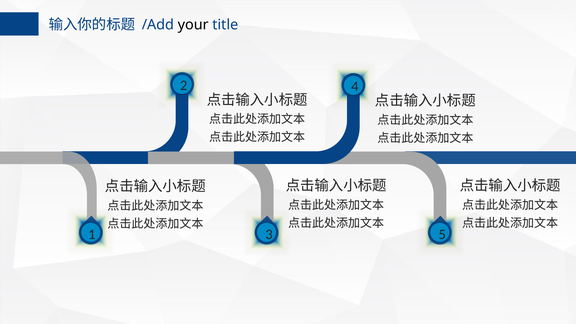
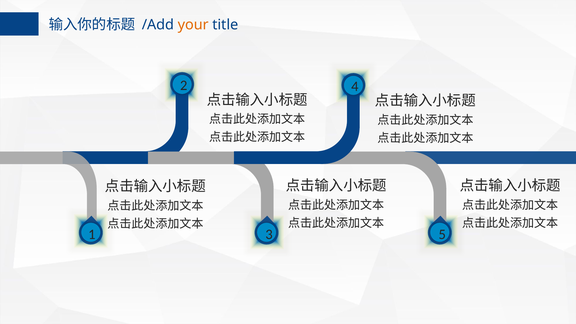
your colour: black -> orange
